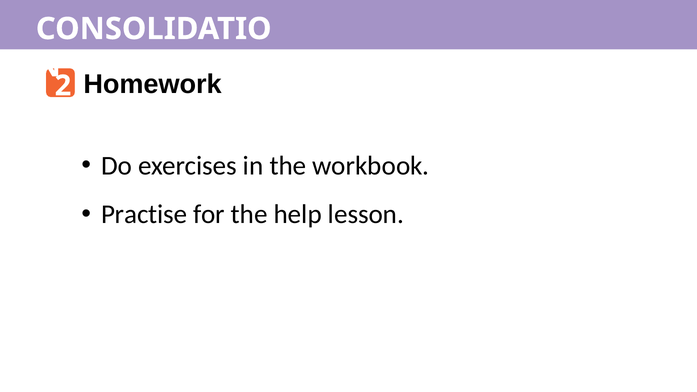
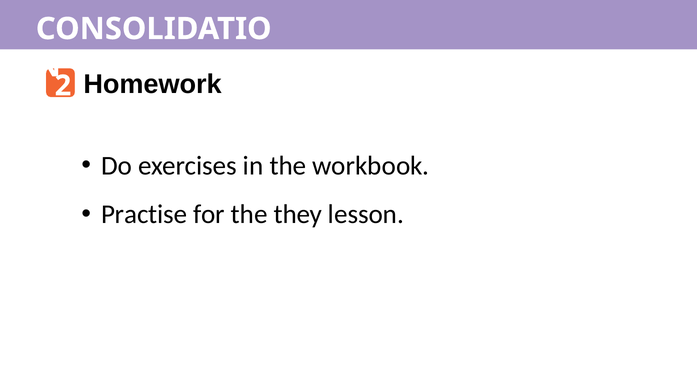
help: help -> they
